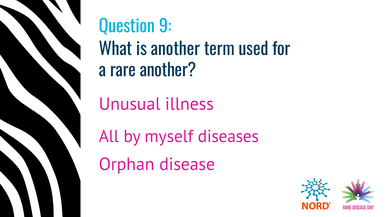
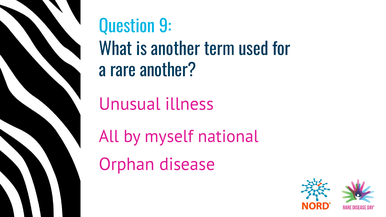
diseases: diseases -> national
